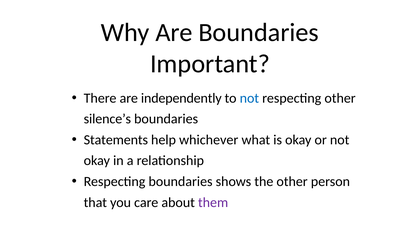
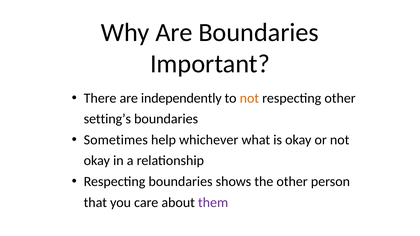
not at (249, 98) colour: blue -> orange
silence’s: silence’s -> setting’s
Statements: Statements -> Sometimes
